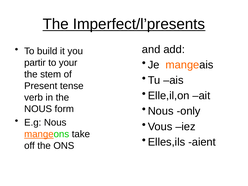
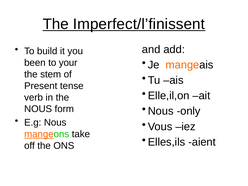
Imperfect/l’presents: Imperfect/l’presents -> Imperfect/l’finissent
partir: partir -> been
